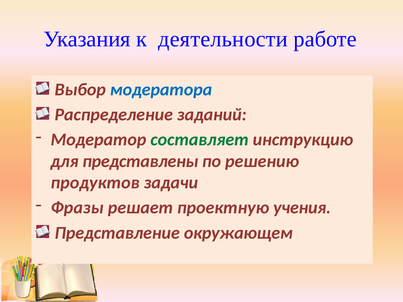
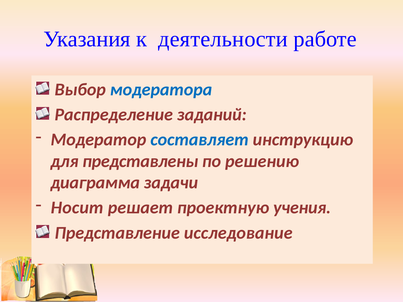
составляет colour: green -> blue
продуктов: продуктов -> диаграмма
Фразы: Фразы -> Носит
окружающем: окружающем -> исследование
